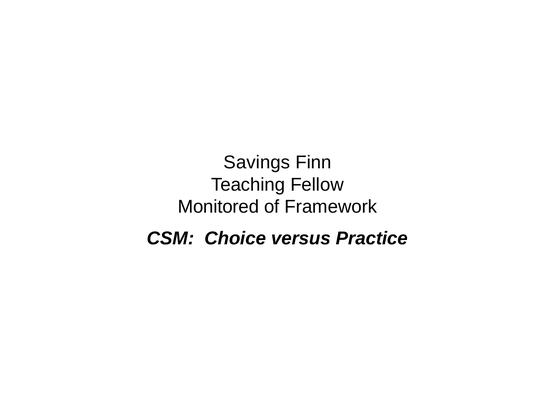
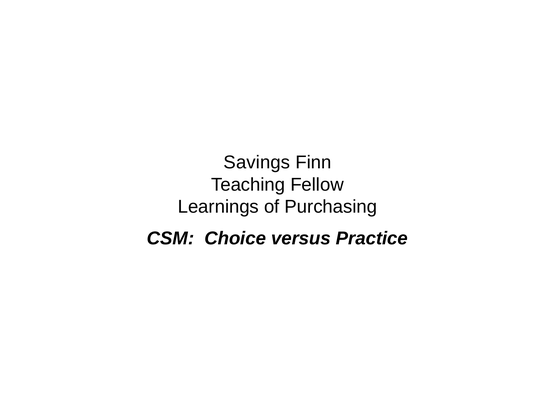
Monitored: Monitored -> Learnings
Framework: Framework -> Purchasing
